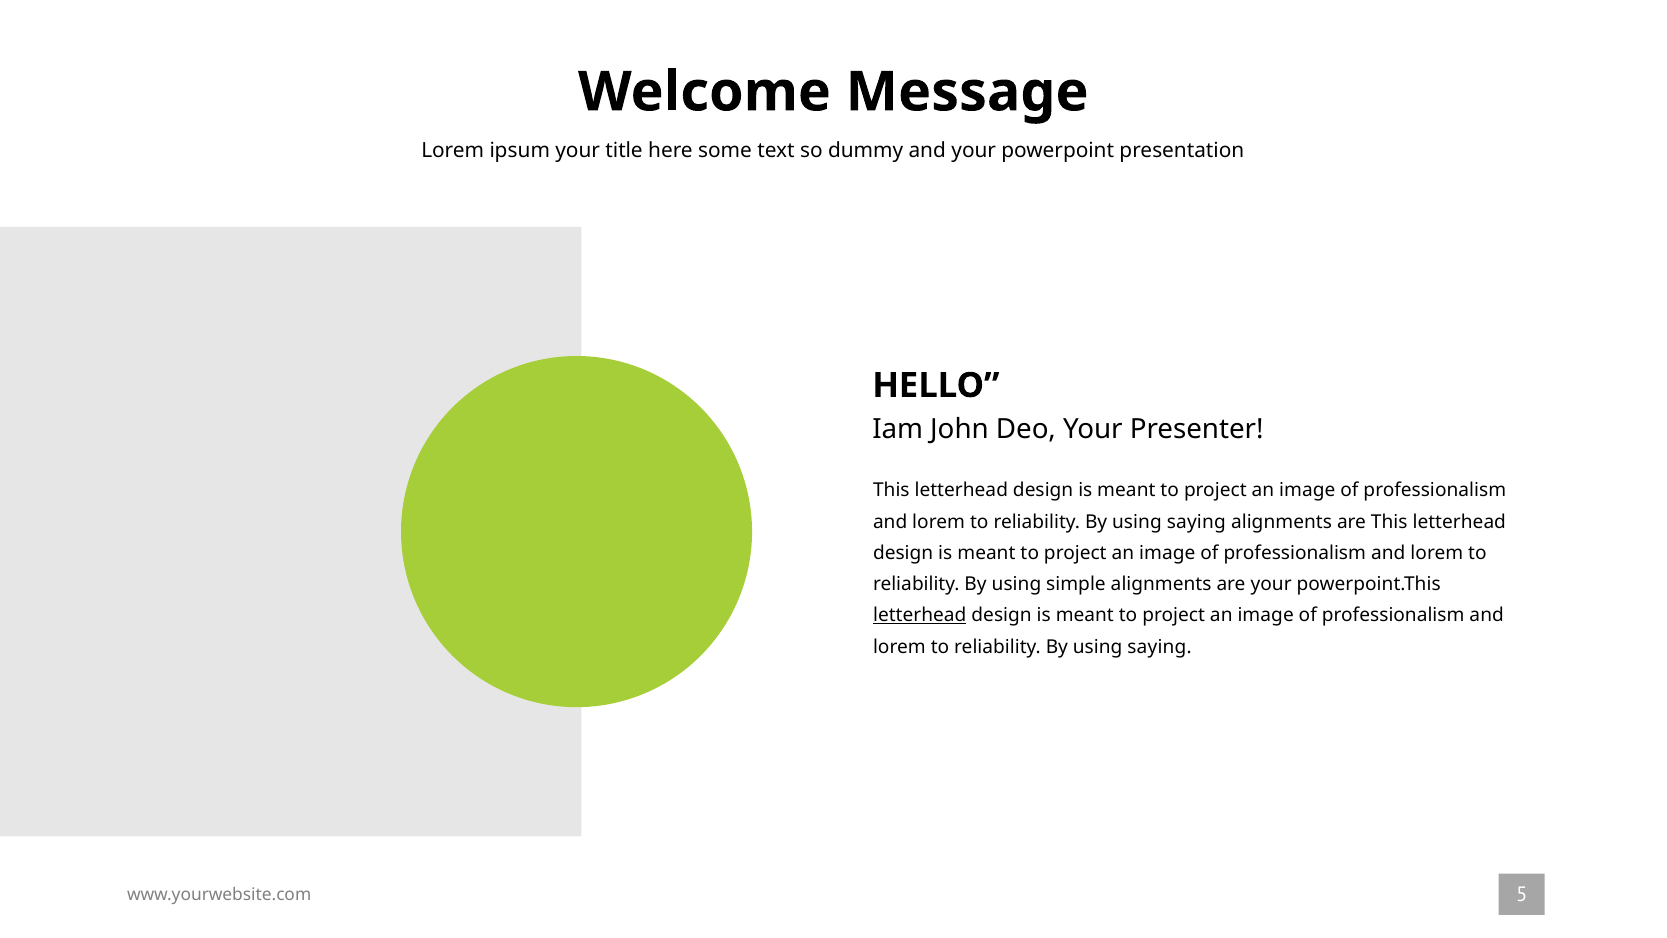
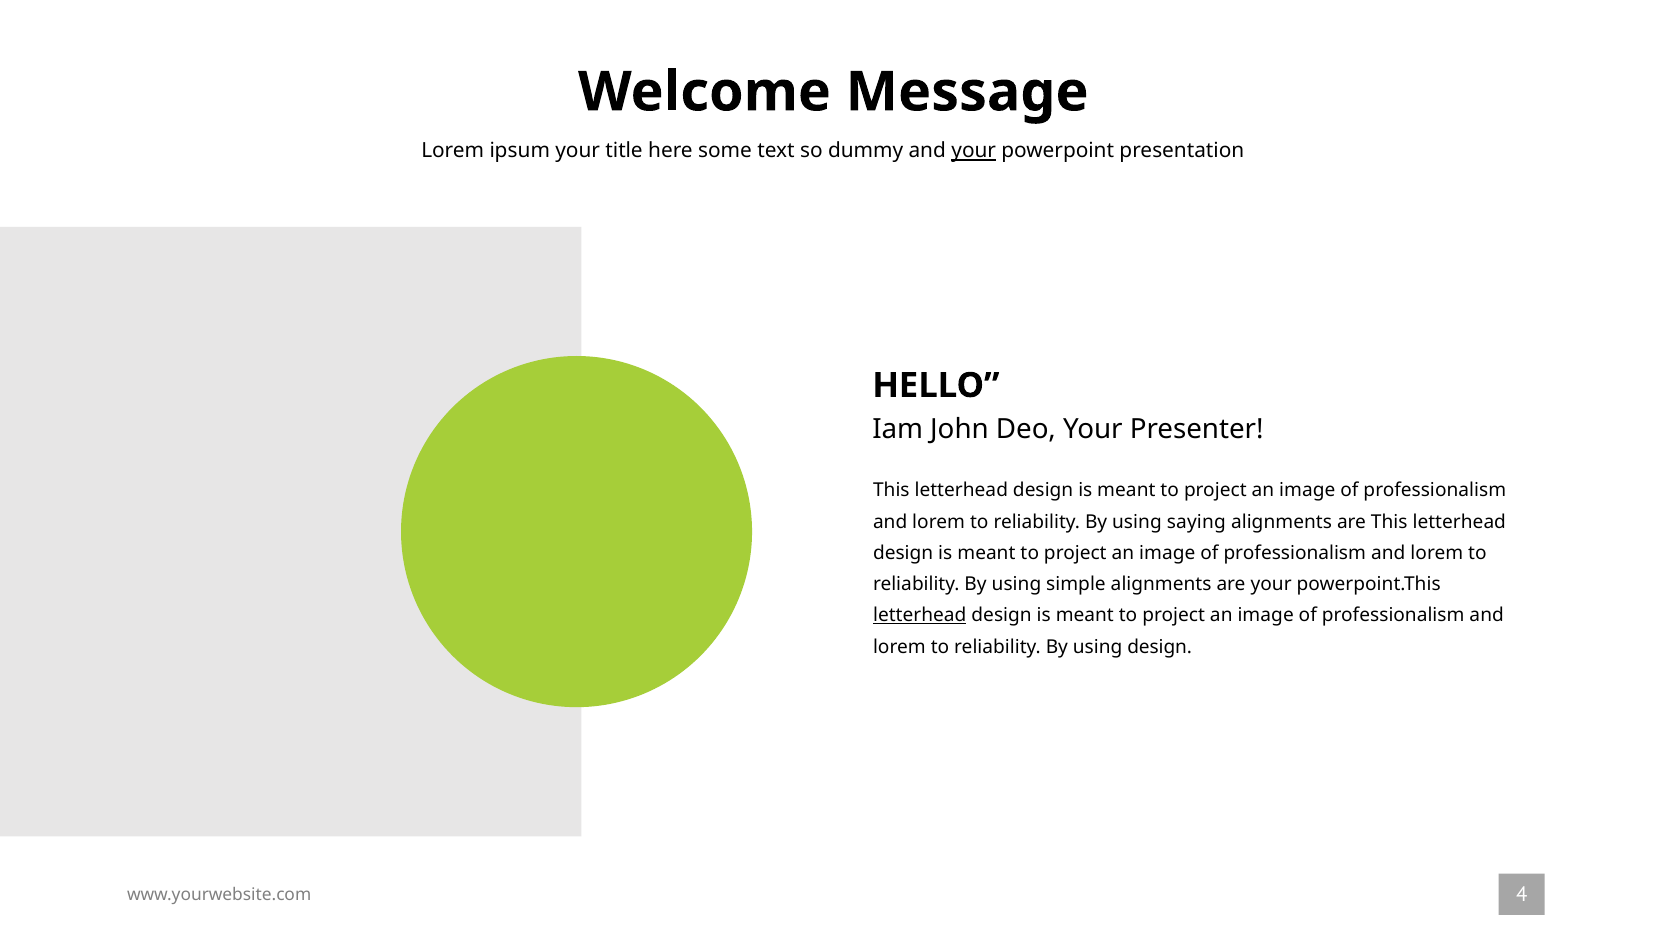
your at (974, 151) underline: none -> present
saying at (1160, 647): saying -> design
5: 5 -> 4
